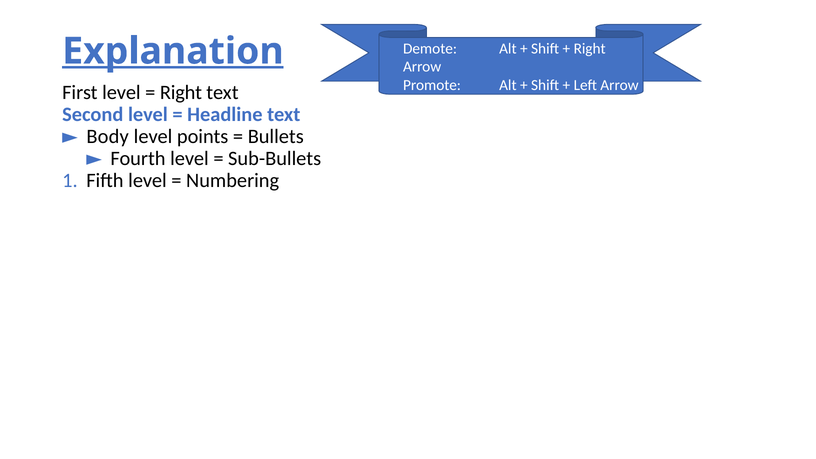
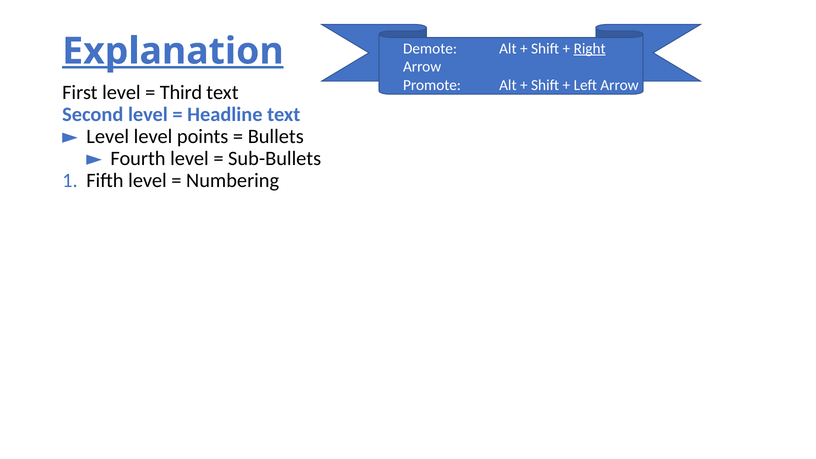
Right at (590, 49) underline: none -> present
Right at (181, 92): Right -> Third
Body at (108, 137): Body -> Level
